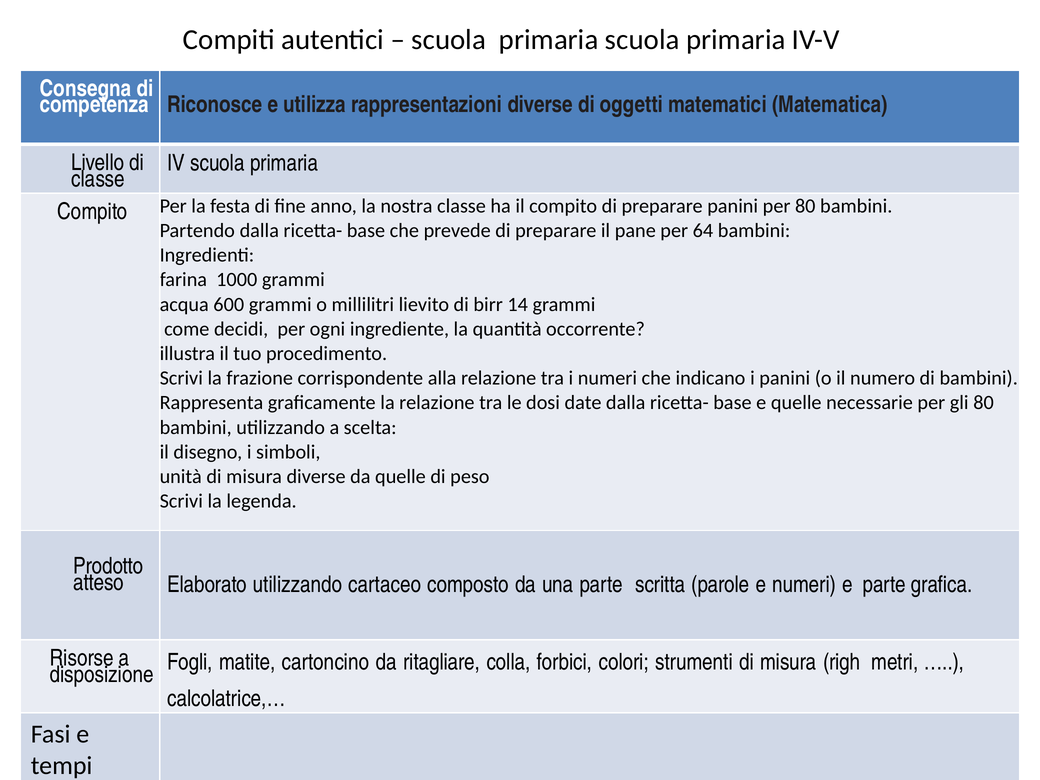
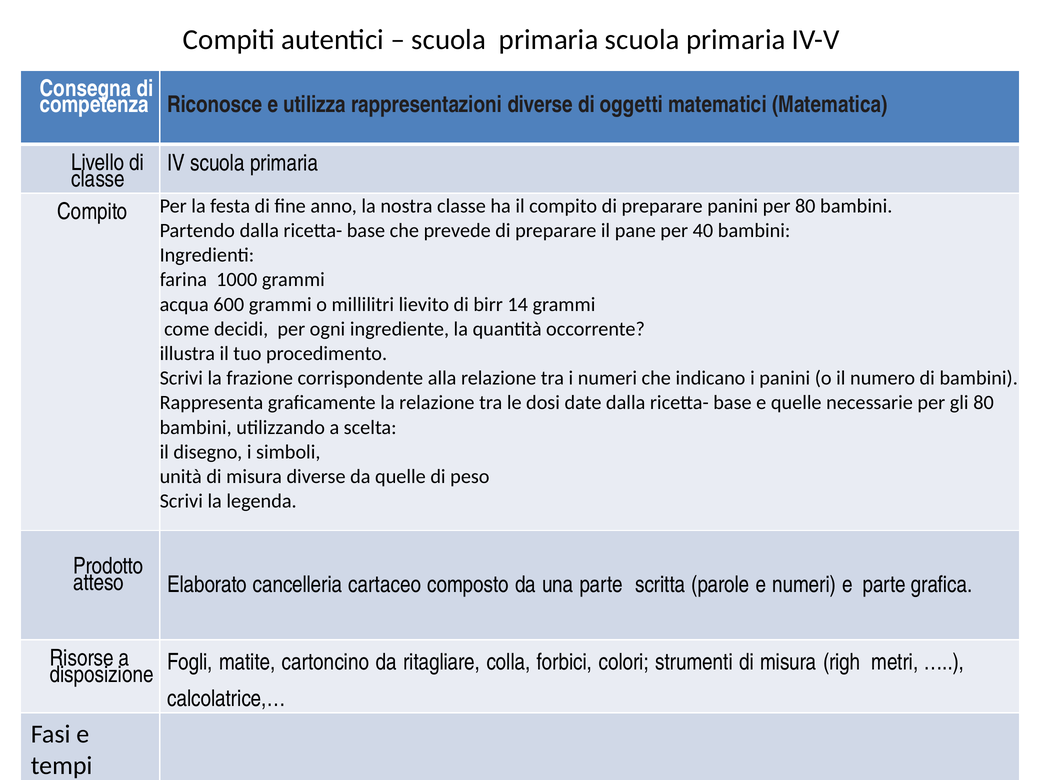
64: 64 -> 40
Elaborato utilizzando: utilizzando -> cancelleria
